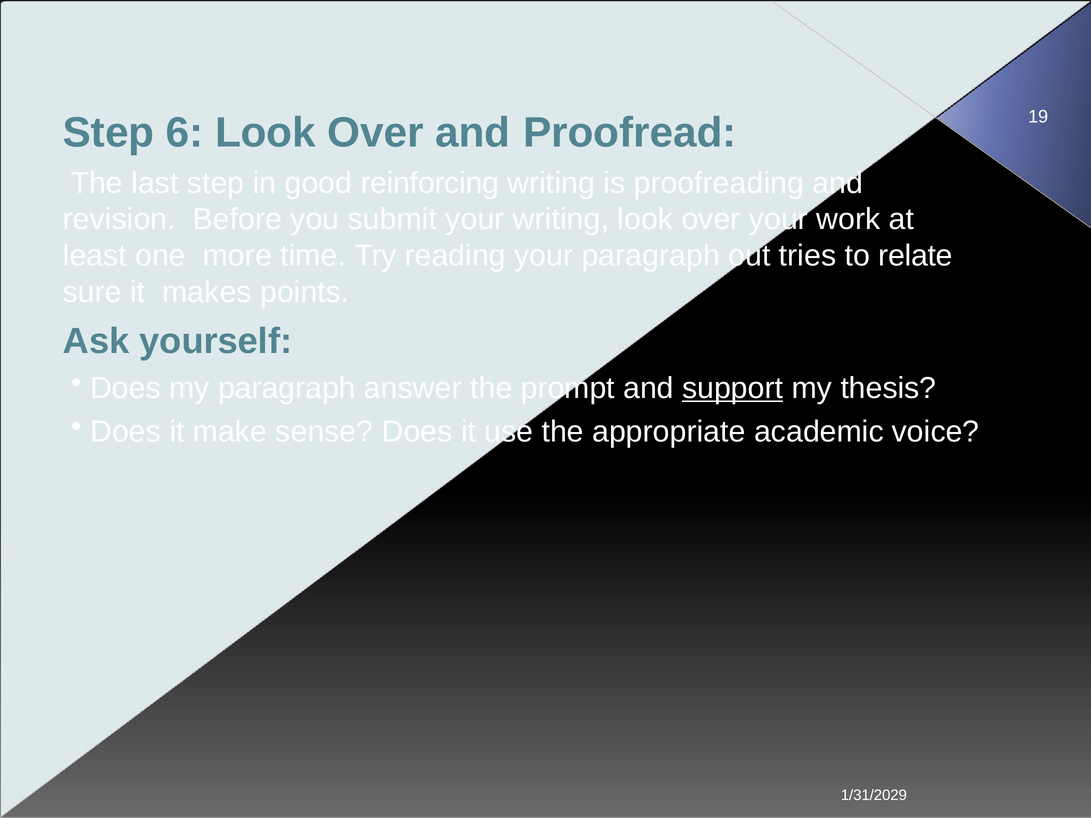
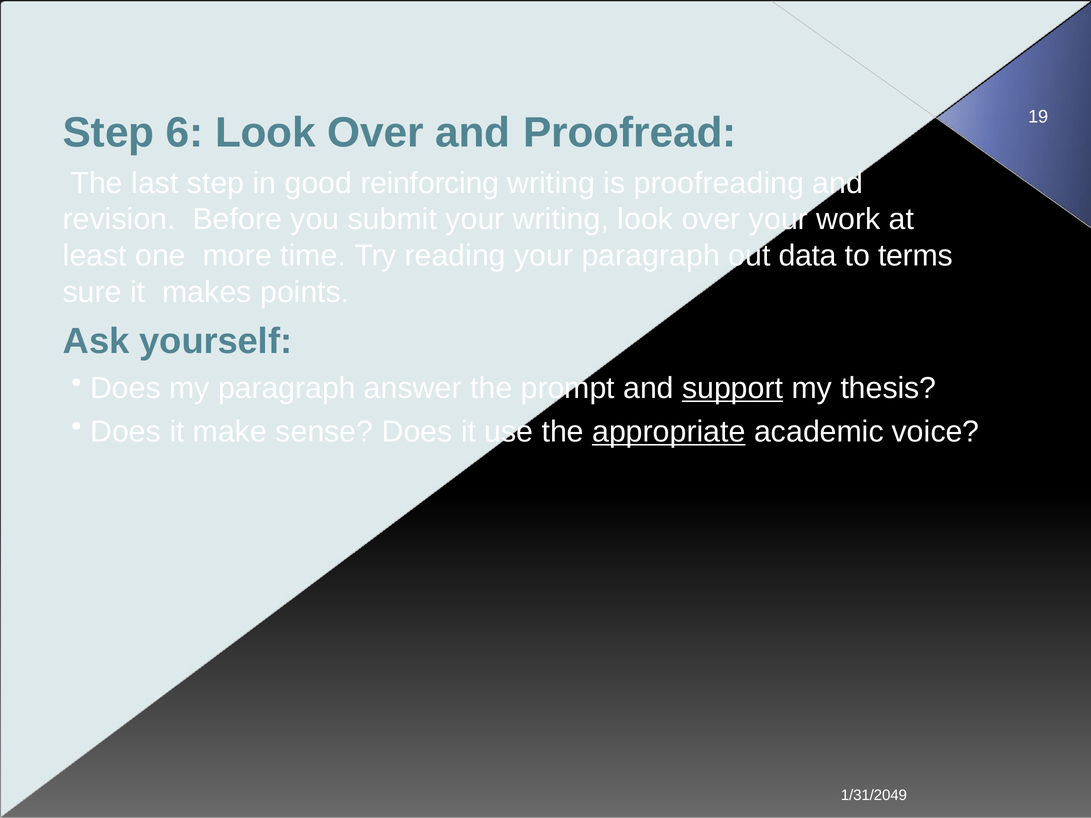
tries: tries -> data
relate: relate -> terms
appropriate underline: none -> present
1/31/2029: 1/31/2029 -> 1/31/2049
